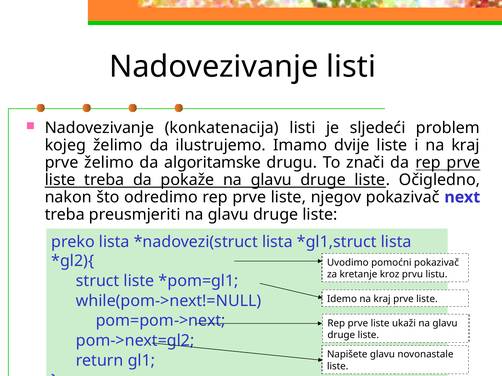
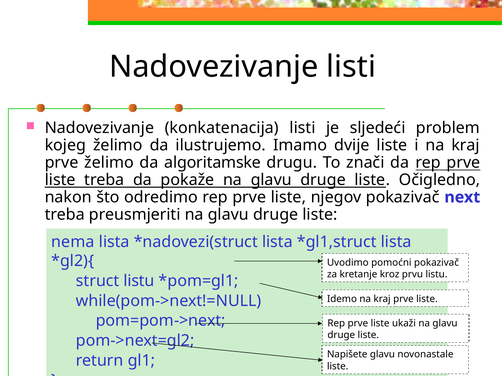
preko: preko -> nema
struct liste: liste -> listu
